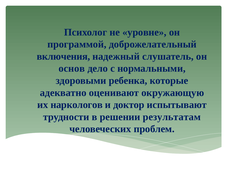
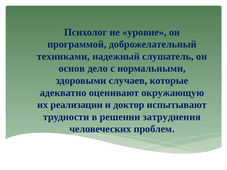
включения: включения -> техниками
ребенка: ребенка -> случаев
наркологов: наркологов -> реализации
результатам: результатам -> затруднения
